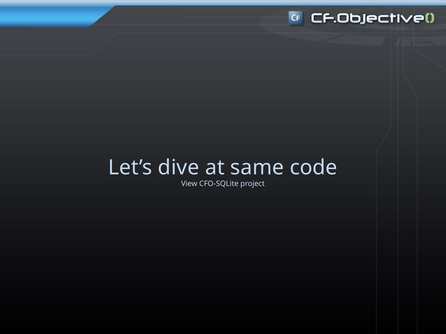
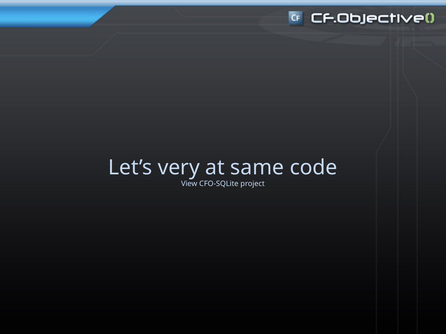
dive: dive -> very
